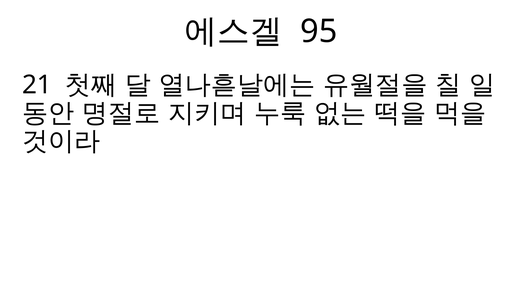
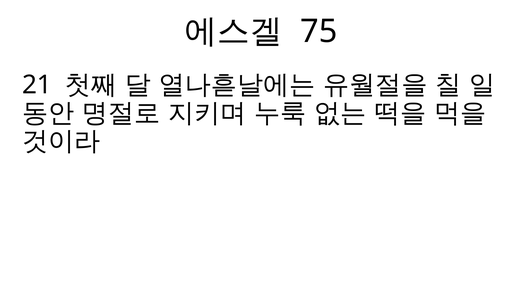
95: 95 -> 75
